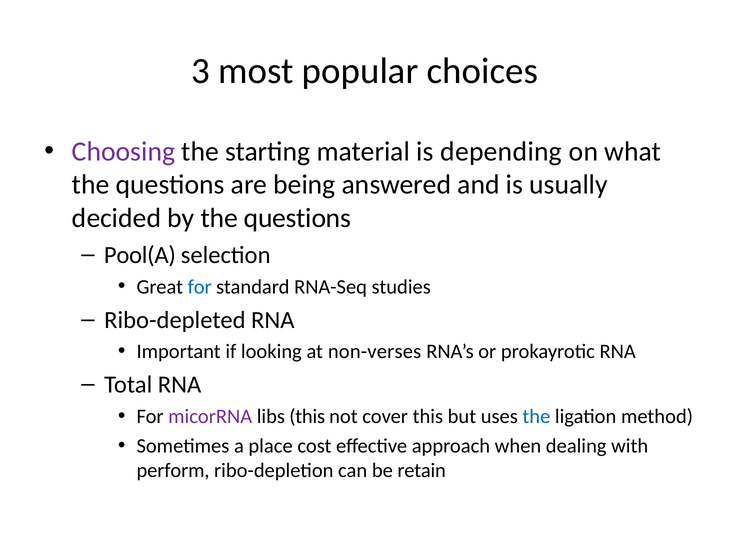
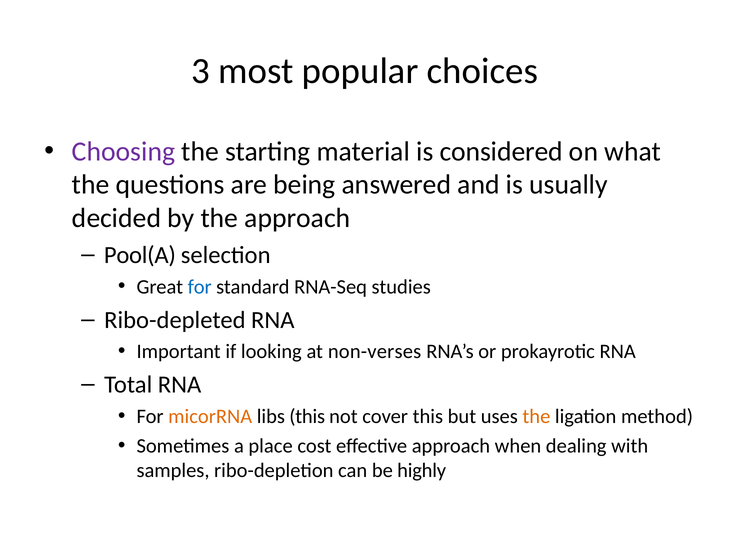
depending: depending -> considered
by the questions: questions -> approach
micorRNA colour: purple -> orange
the at (536, 416) colour: blue -> orange
perform: perform -> samples
retain: retain -> highly
